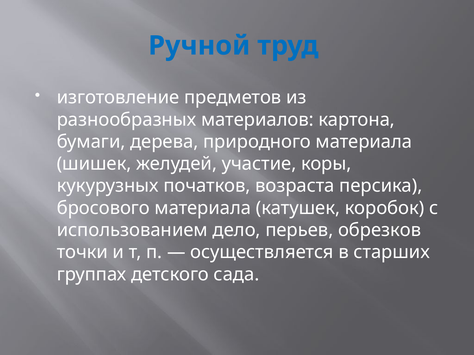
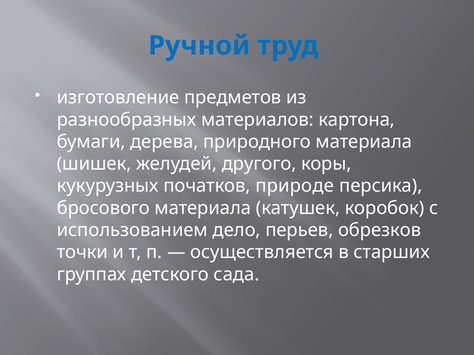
участие: участие -> другого
возраста: возраста -> природе
